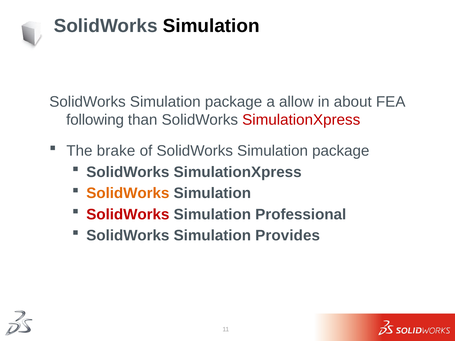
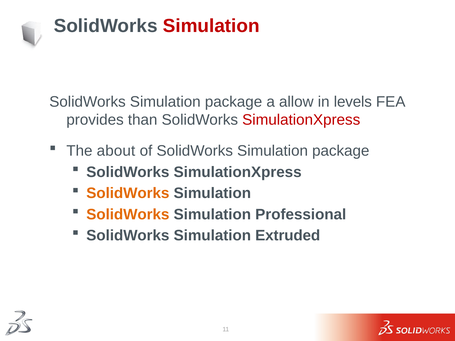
Simulation at (211, 26) colour: black -> red
about: about -> levels
following: following -> provides
brake: brake -> about
SolidWorks at (128, 215) colour: red -> orange
Provides: Provides -> Extruded
